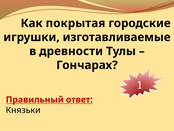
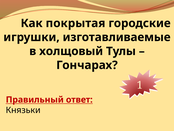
древности: древности -> холщовый
